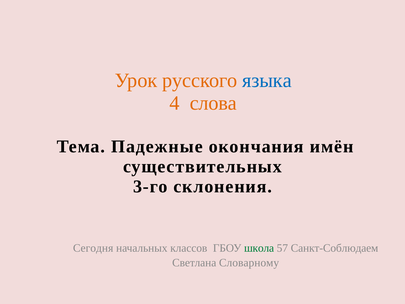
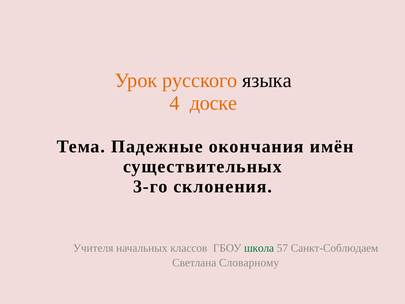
языка colour: blue -> black
слова: слова -> доске
Сегодня: Сегодня -> Учителя
